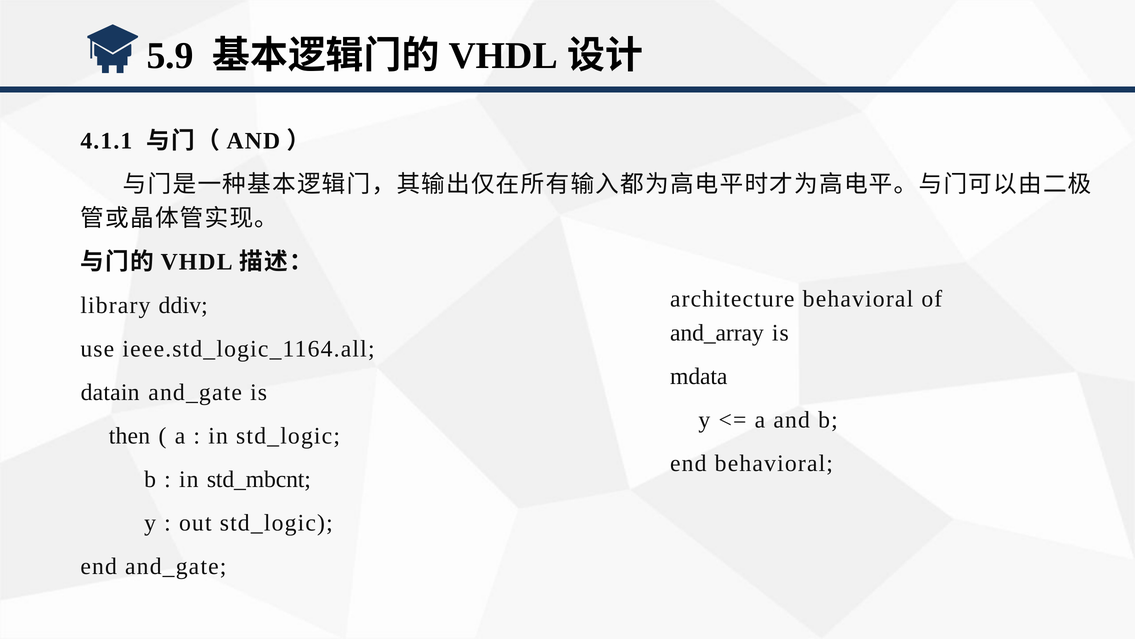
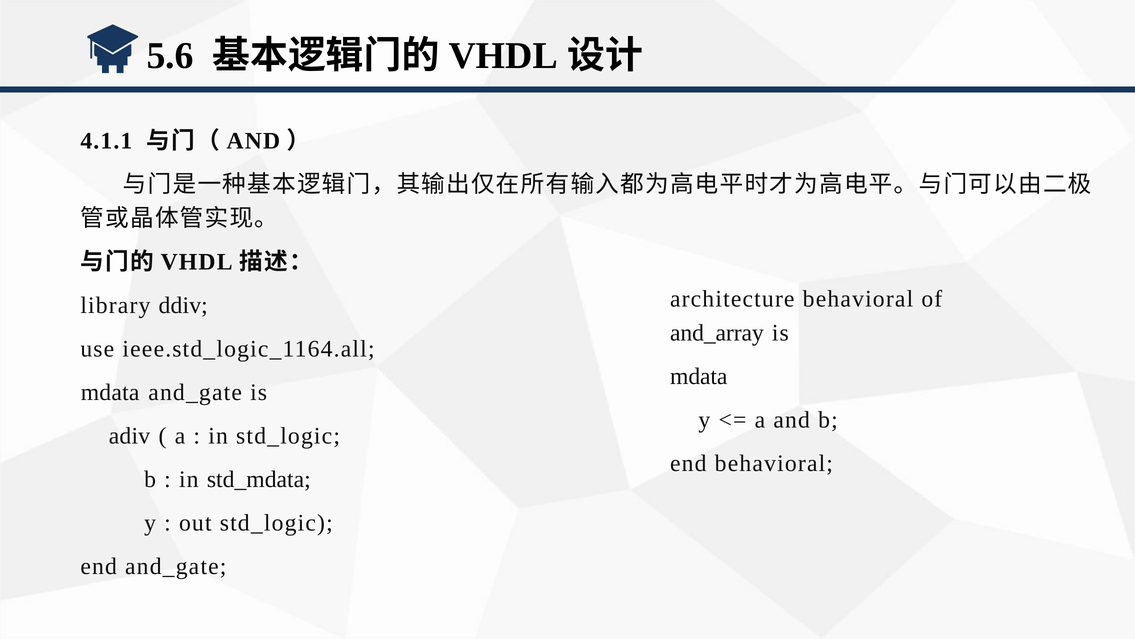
5.9: 5.9 -> 5.6
datain at (110, 392): datain -> mdata
then: then -> adiv
std_mbcnt: std_mbcnt -> std_mdata
